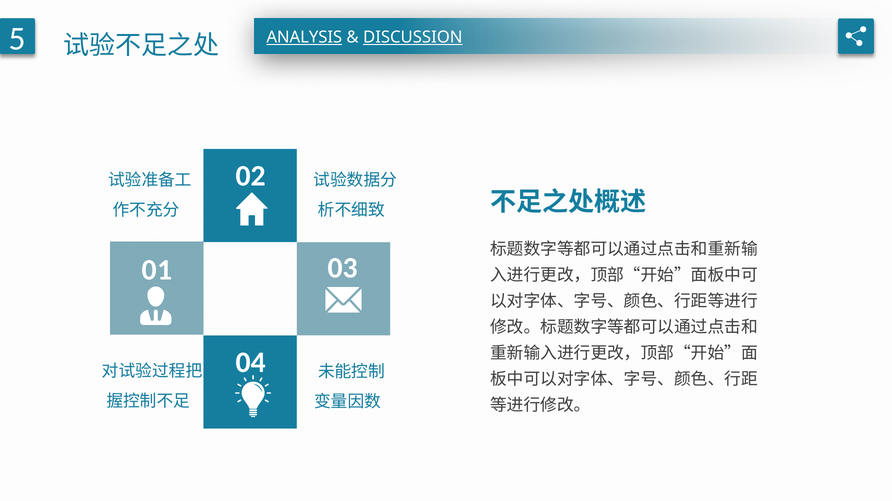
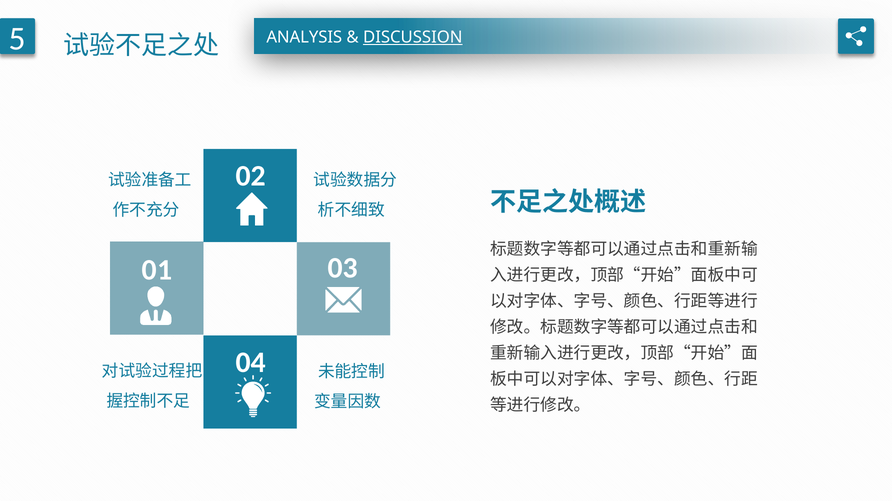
ANALYSIS underline: present -> none
